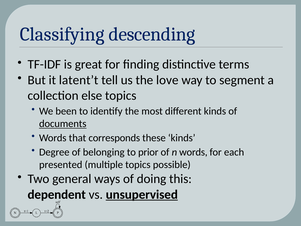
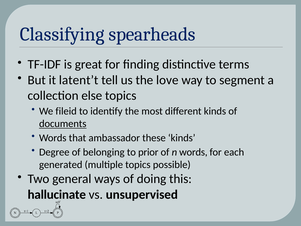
descending: descending -> spearheads
been: been -> fileid
corresponds: corresponds -> ambassador
presented: presented -> generated
dependent: dependent -> hallucinate
unsupervised underline: present -> none
